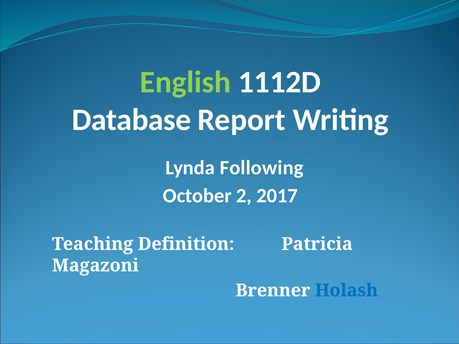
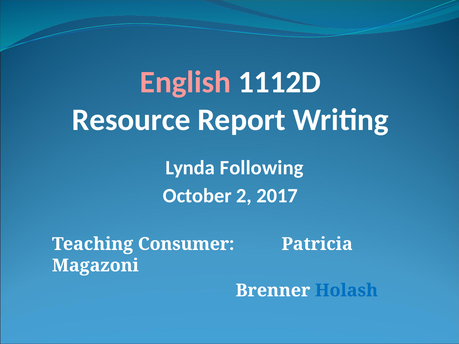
English colour: light green -> pink
Database: Database -> Resource
Definition: Definition -> Consumer
